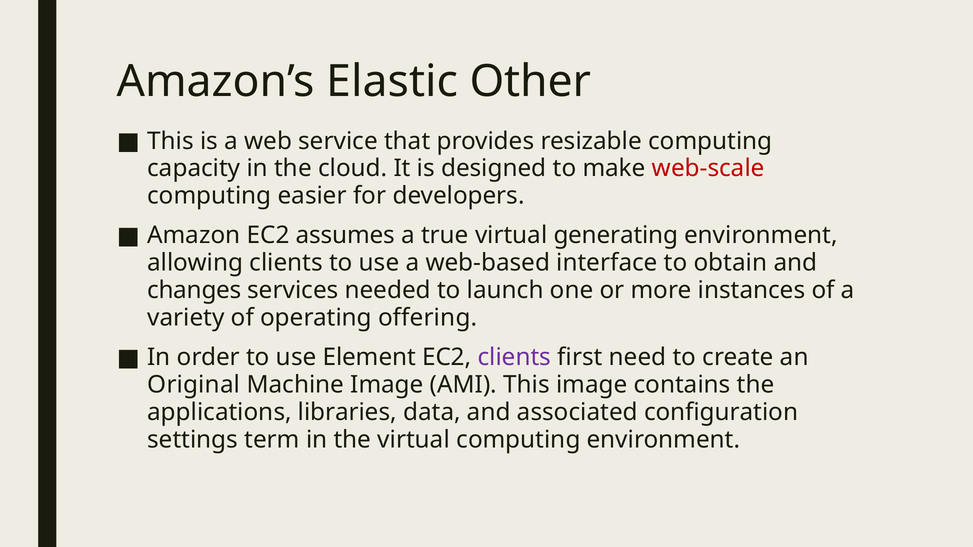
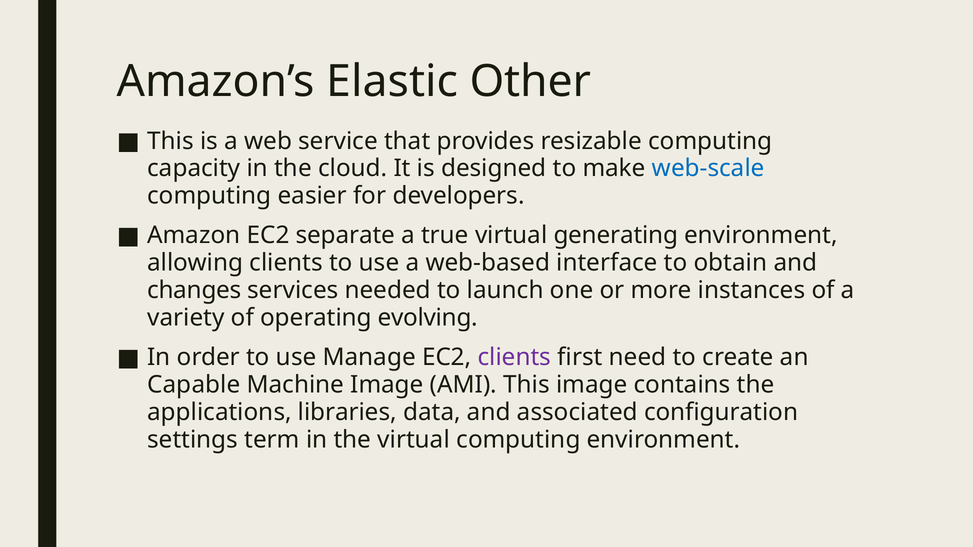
web-scale colour: red -> blue
assumes: assumes -> separate
offering: offering -> evolving
Element: Element -> Manage
Original: Original -> Capable
